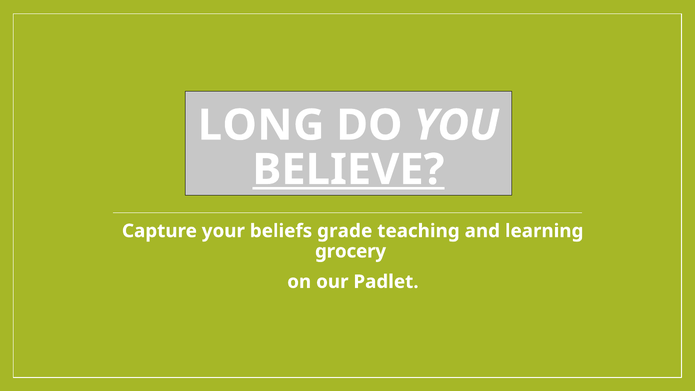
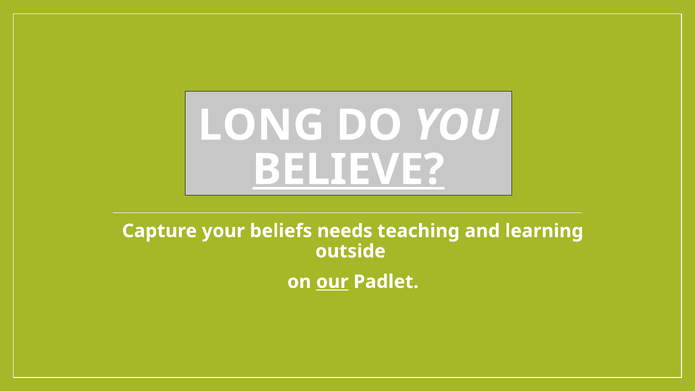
grade: grade -> needs
grocery: grocery -> outside
our underline: none -> present
